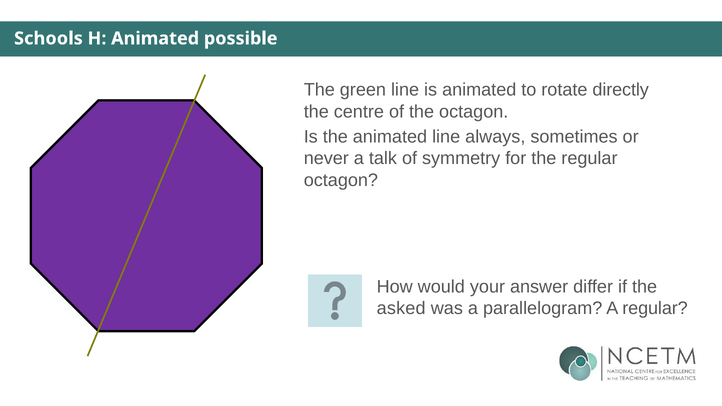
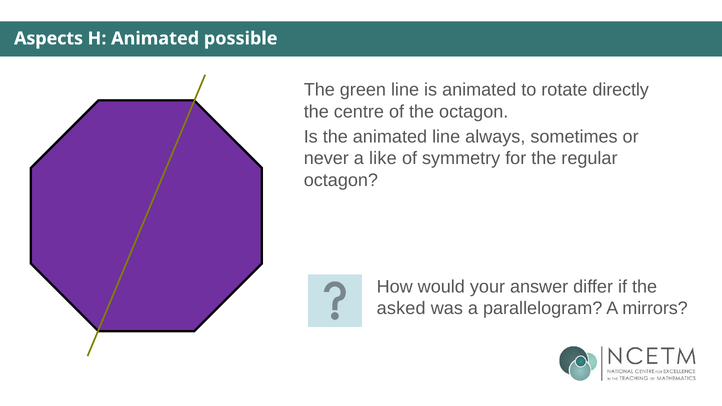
Schools: Schools -> Aspects
talk: talk -> like
A regular: regular -> mirrors
